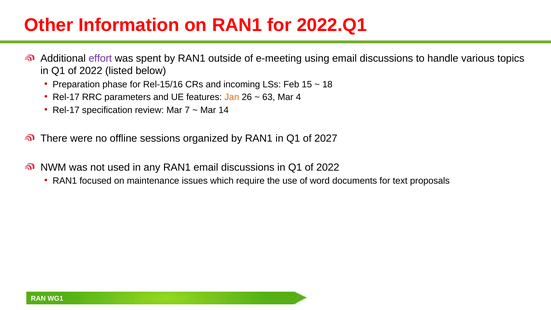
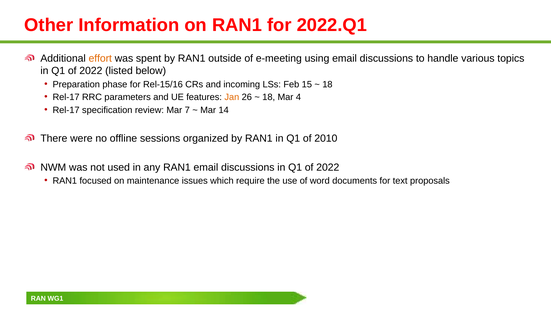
effort colour: purple -> orange
63 at (269, 97): 63 -> 18
2027: 2027 -> 2010
